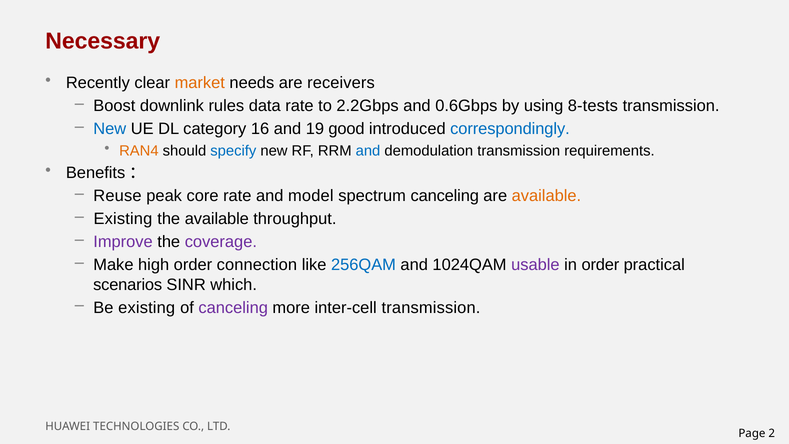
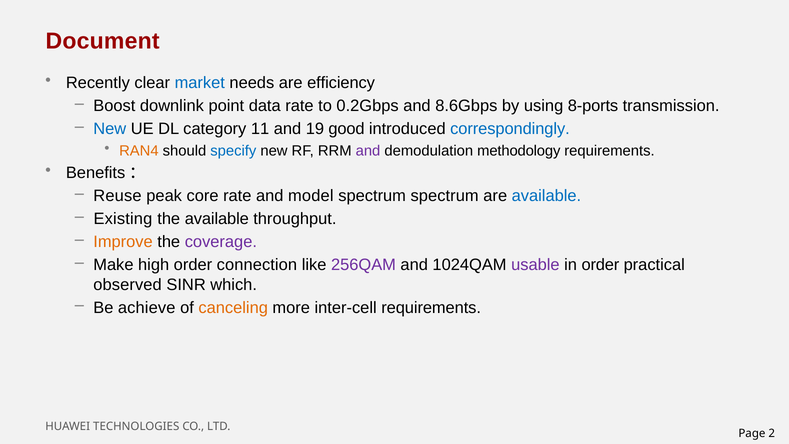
Necessary: Necessary -> Document
market colour: orange -> blue
receivers: receivers -> efficiency
rules: rules -> point
2.2Gbps: 2.2Gbps -> 0.2Gbps
0.6Gbps: 0.6Gbps -> 8.6Gbps
8-tests: 8-tests -> 8-ports
16: 16 -> 11
and at (368, 151) colour: blue -> purple
demodulation transmission: transmission -> methodology
spectrum canceling: canceling -> spectrum
available at (546, 196) colour: orange -> blue
Improve colour: purple -> orange
256QAM colour: blue -> purple
scenarios: scenarios -> observed
Be existing: existing -> achieve
canceling at (233, 307) colour: purple -> orange
inter-cell transmission: transmission -> requirements
